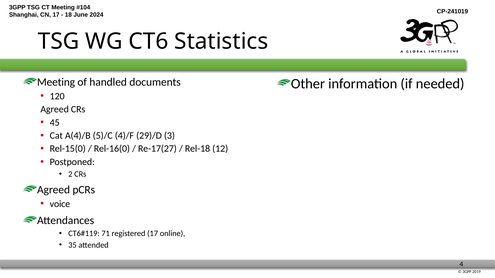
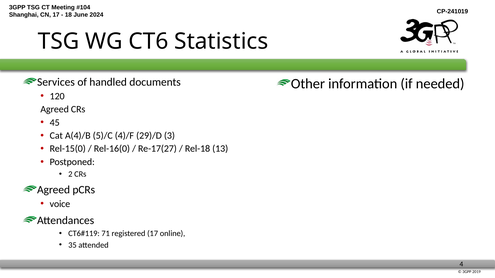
Meeting at (56, 82): Meeting -> Services
12: 12 -> 13
